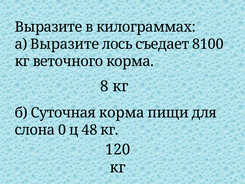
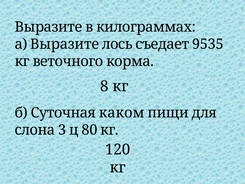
8100: 8100 -> 9535
Суточная корма: корма -> каком
0: 0 -> 3
48: 48 -> 80
